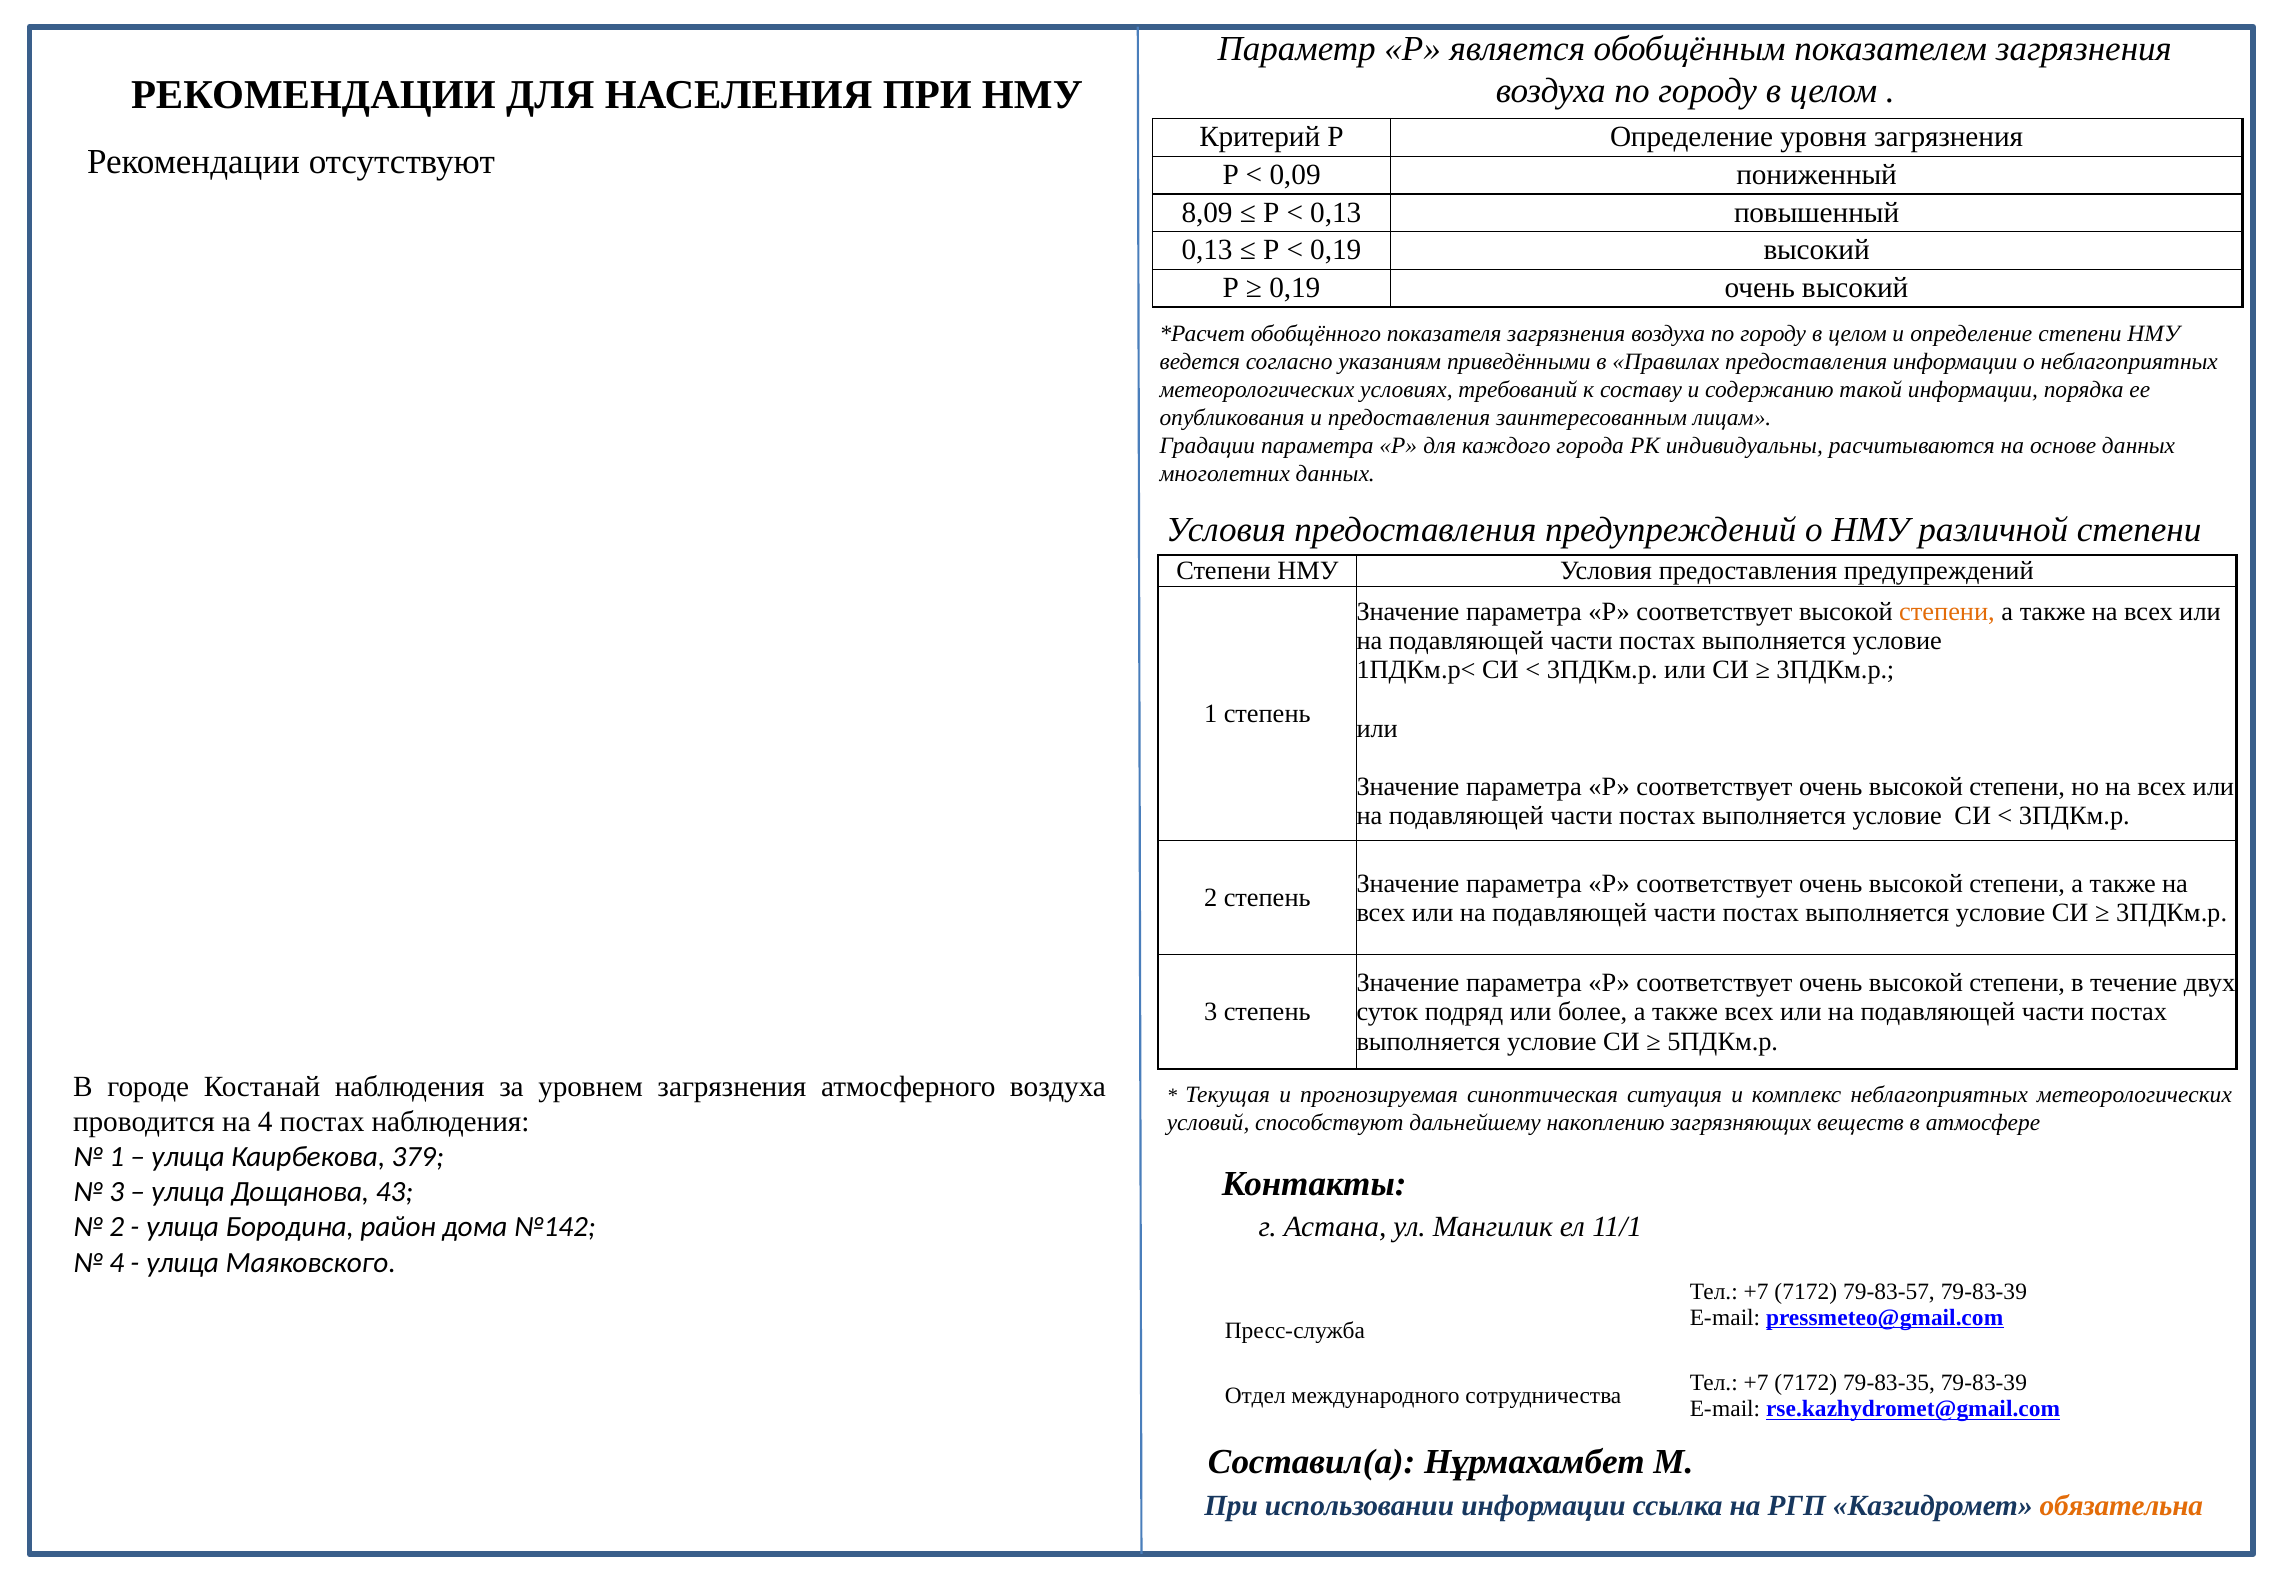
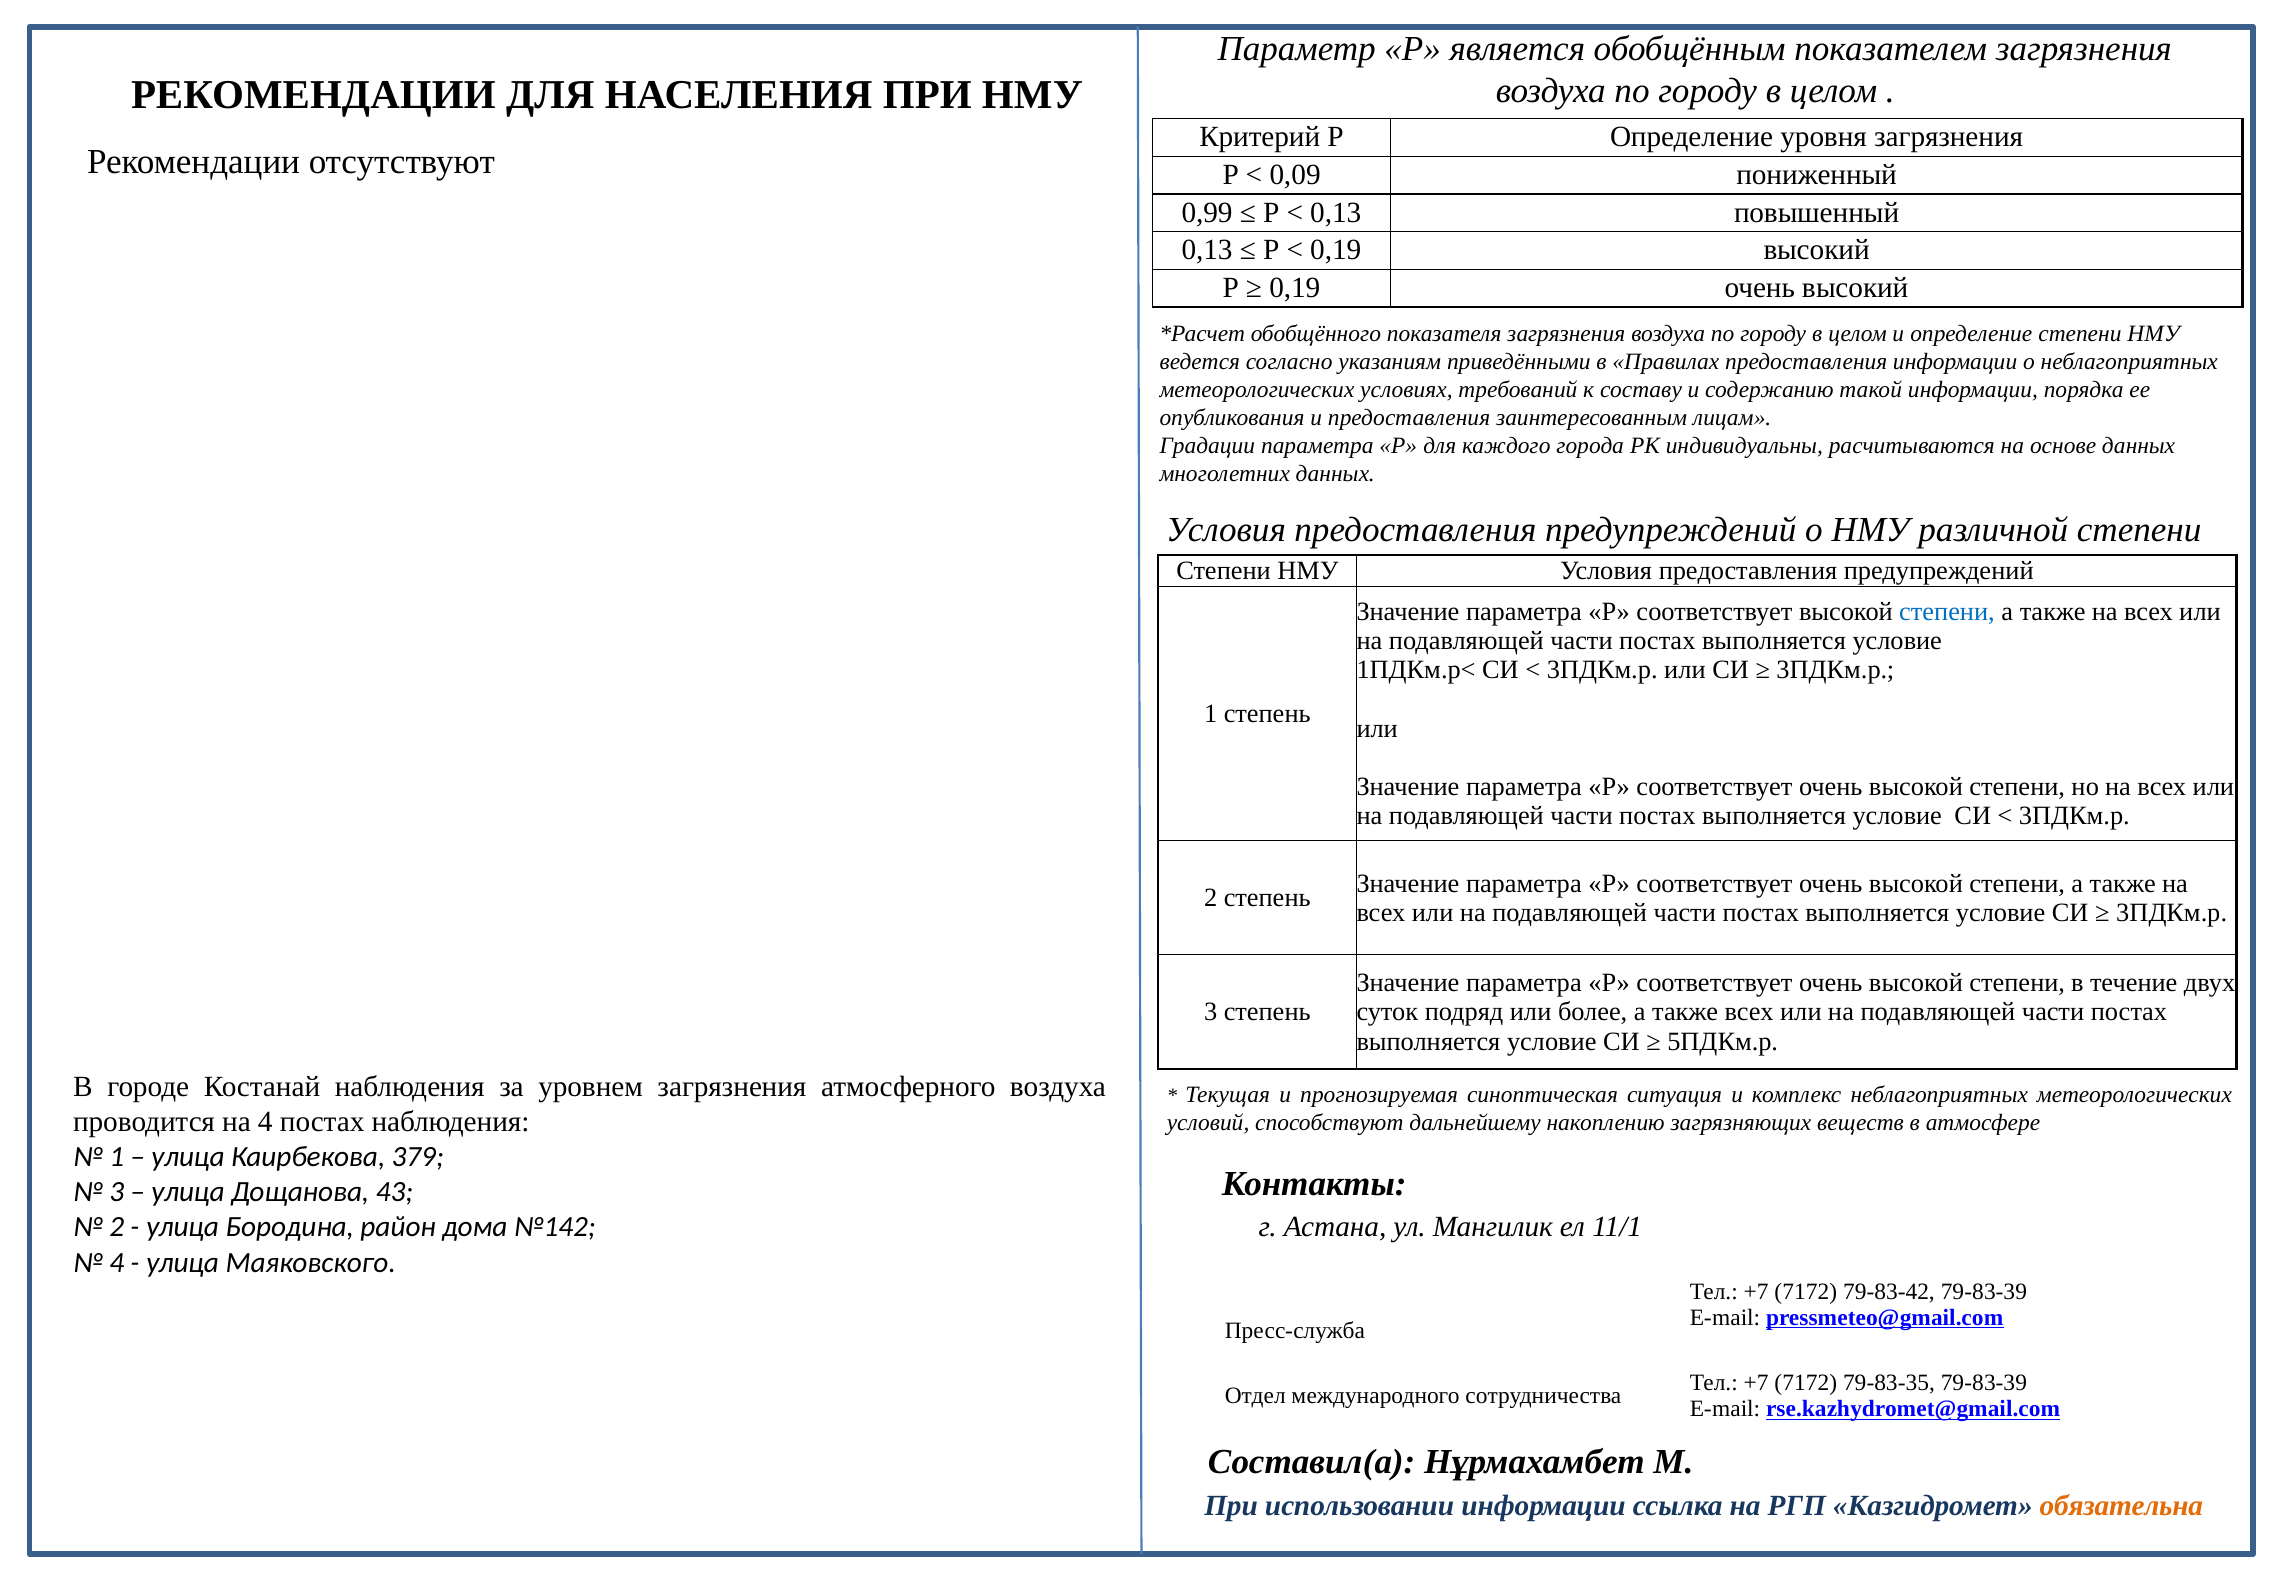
8,09: 8,09 -> 0,99
степени at (1947, 611) colour: orange -> blue
79-83-57: 79-83-57 -> 79-83-42
